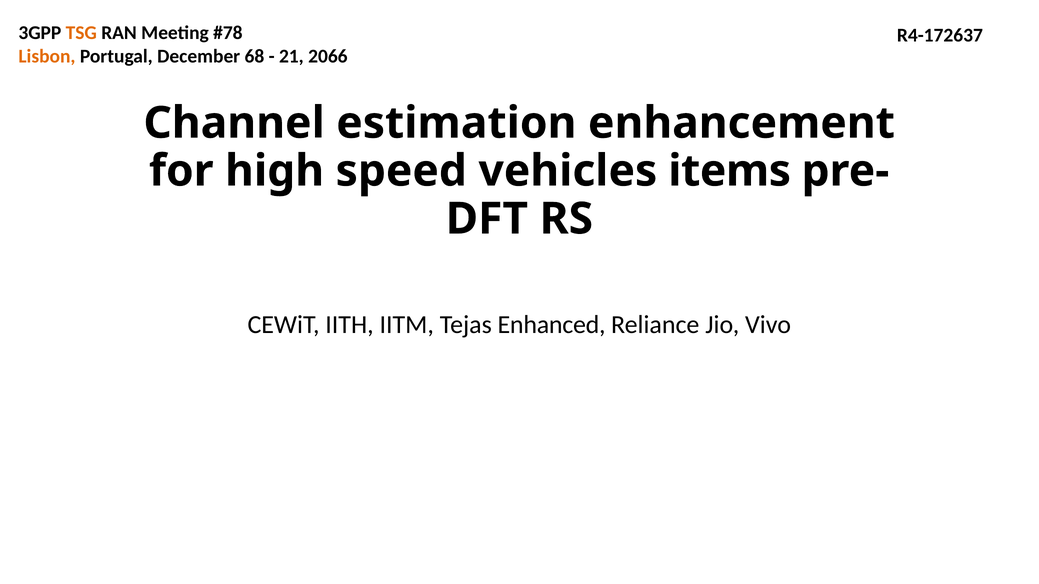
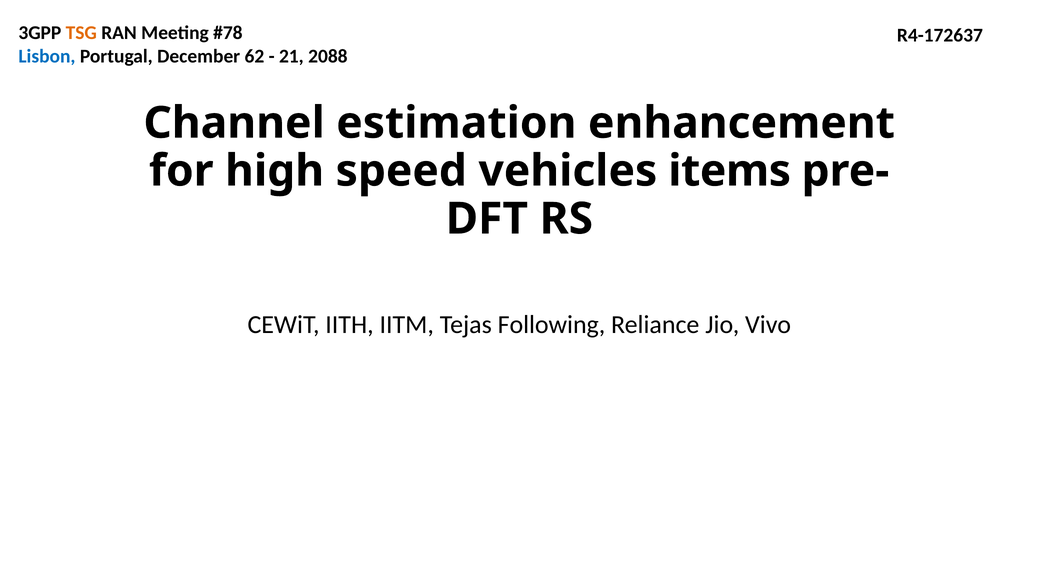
Lisbon colour: orange -> blue
68: 68 -> 62
2066: 2066 -> 2088
Enhanced: Enhanced -> Following
